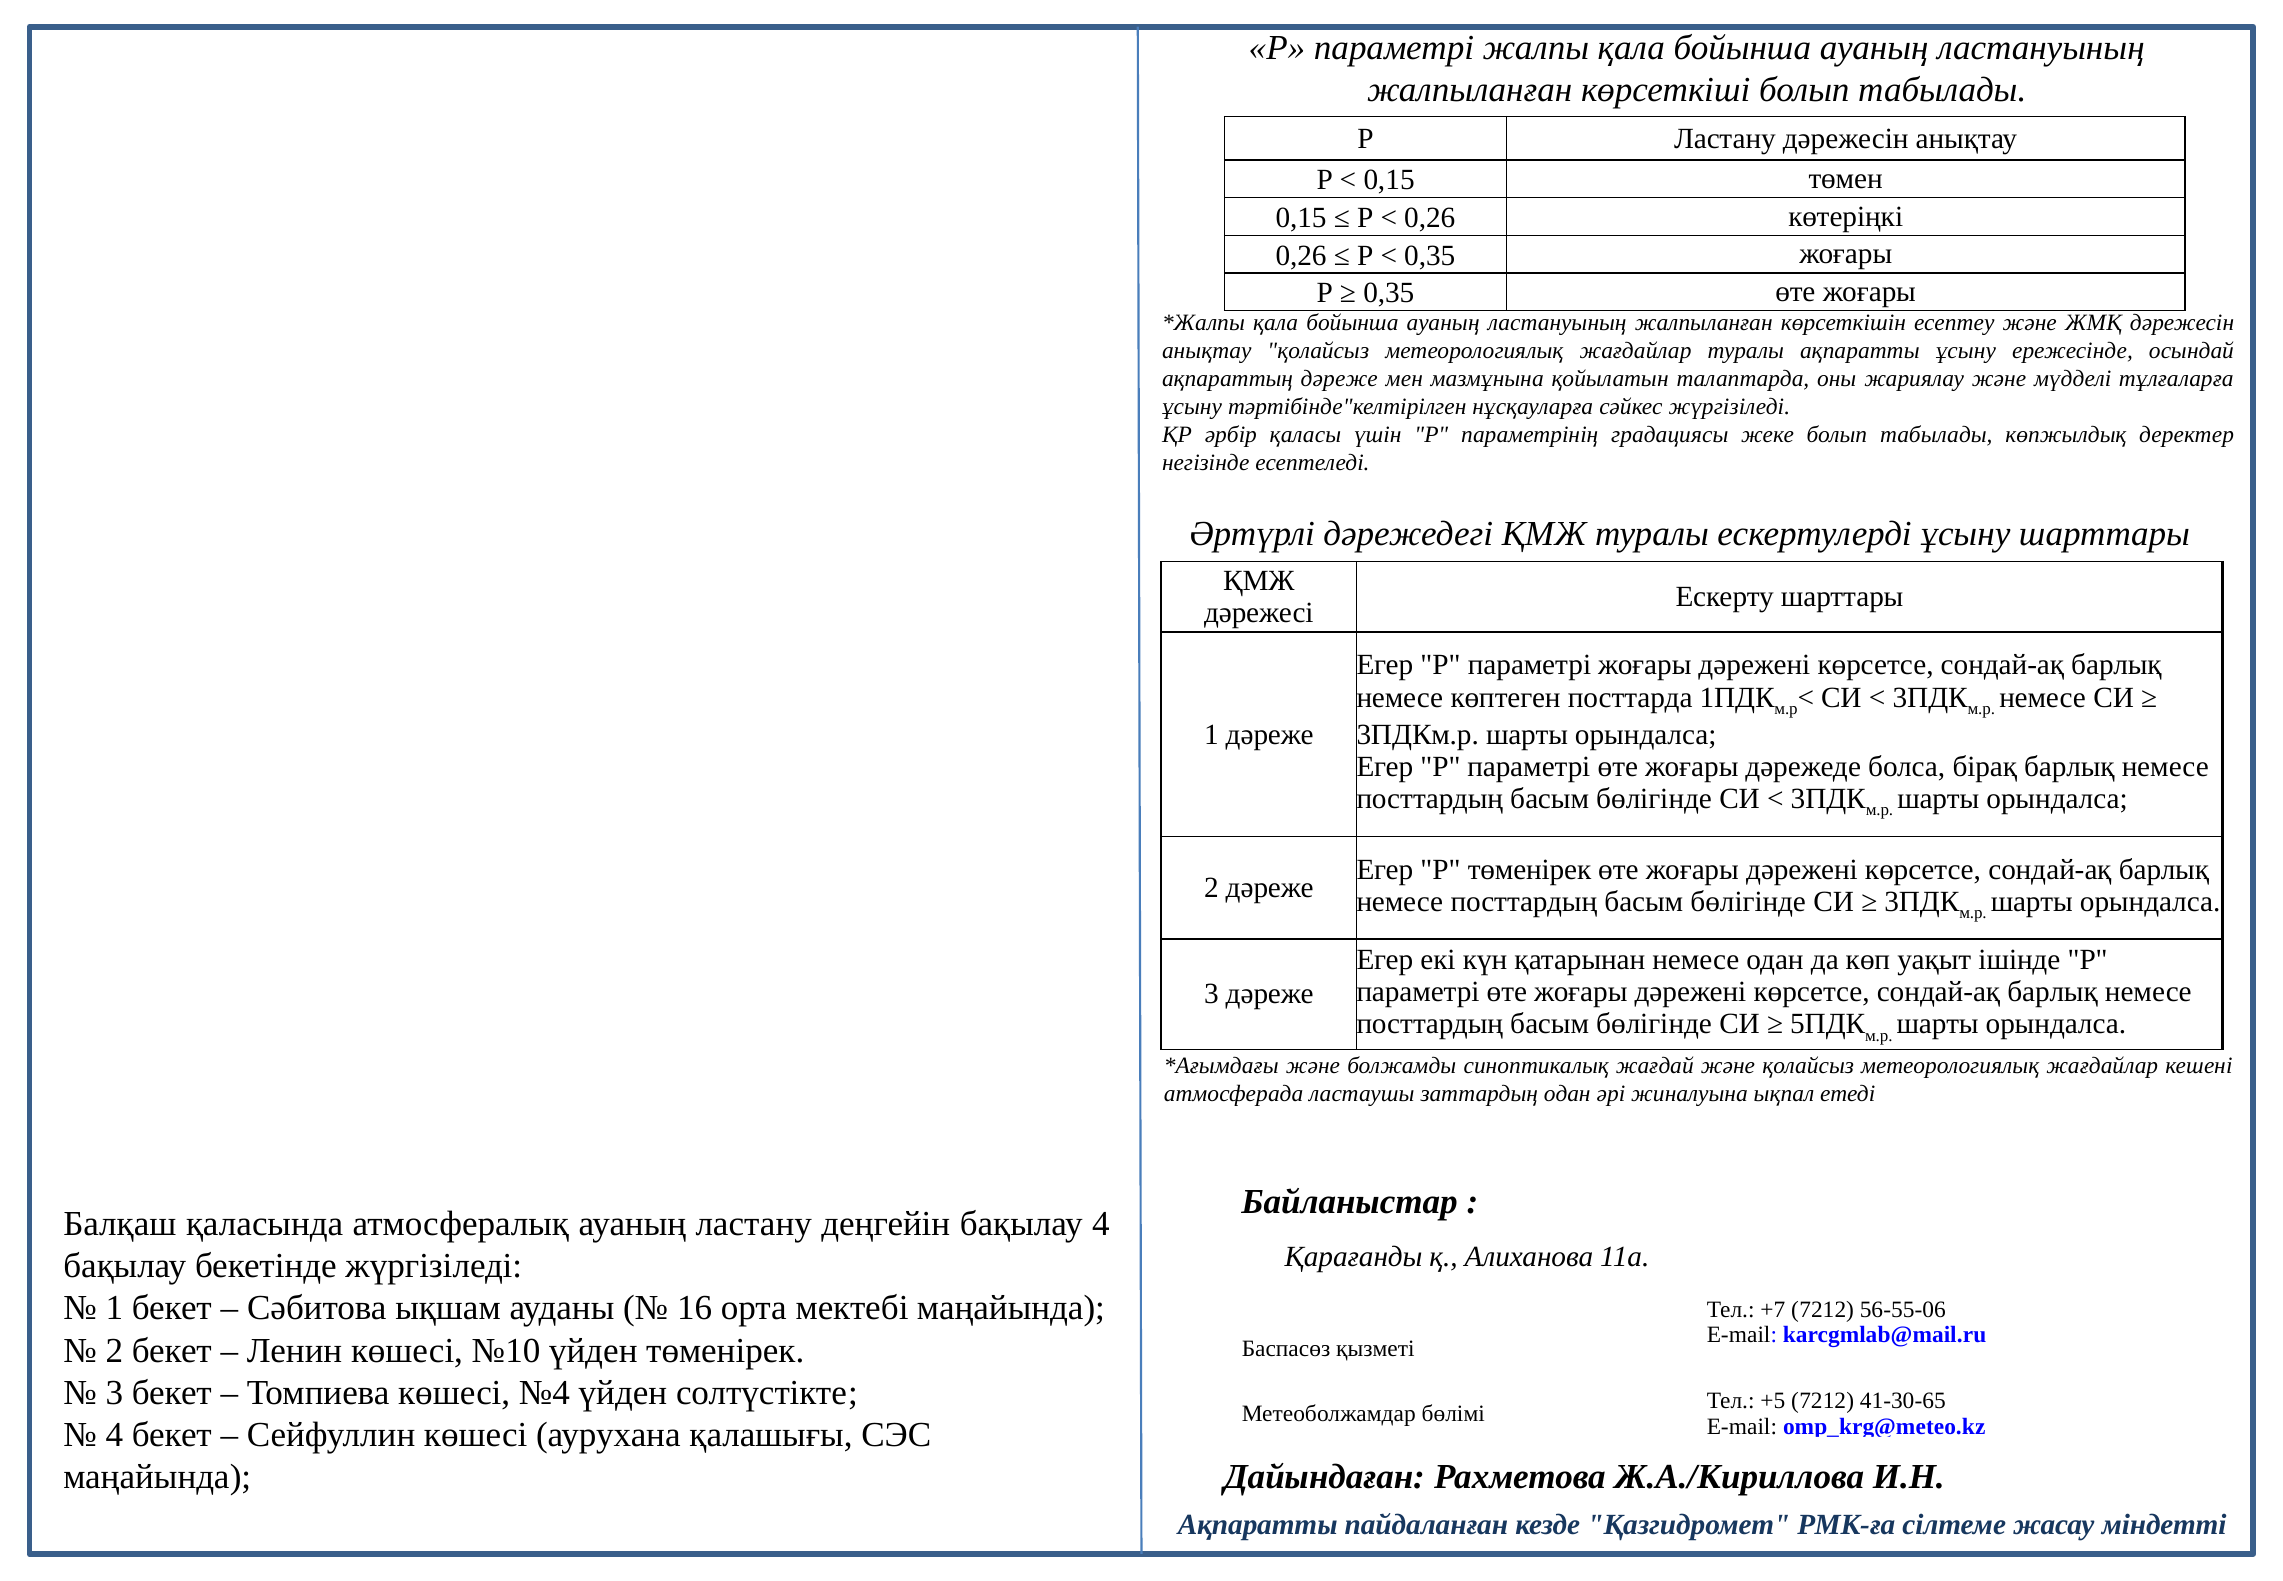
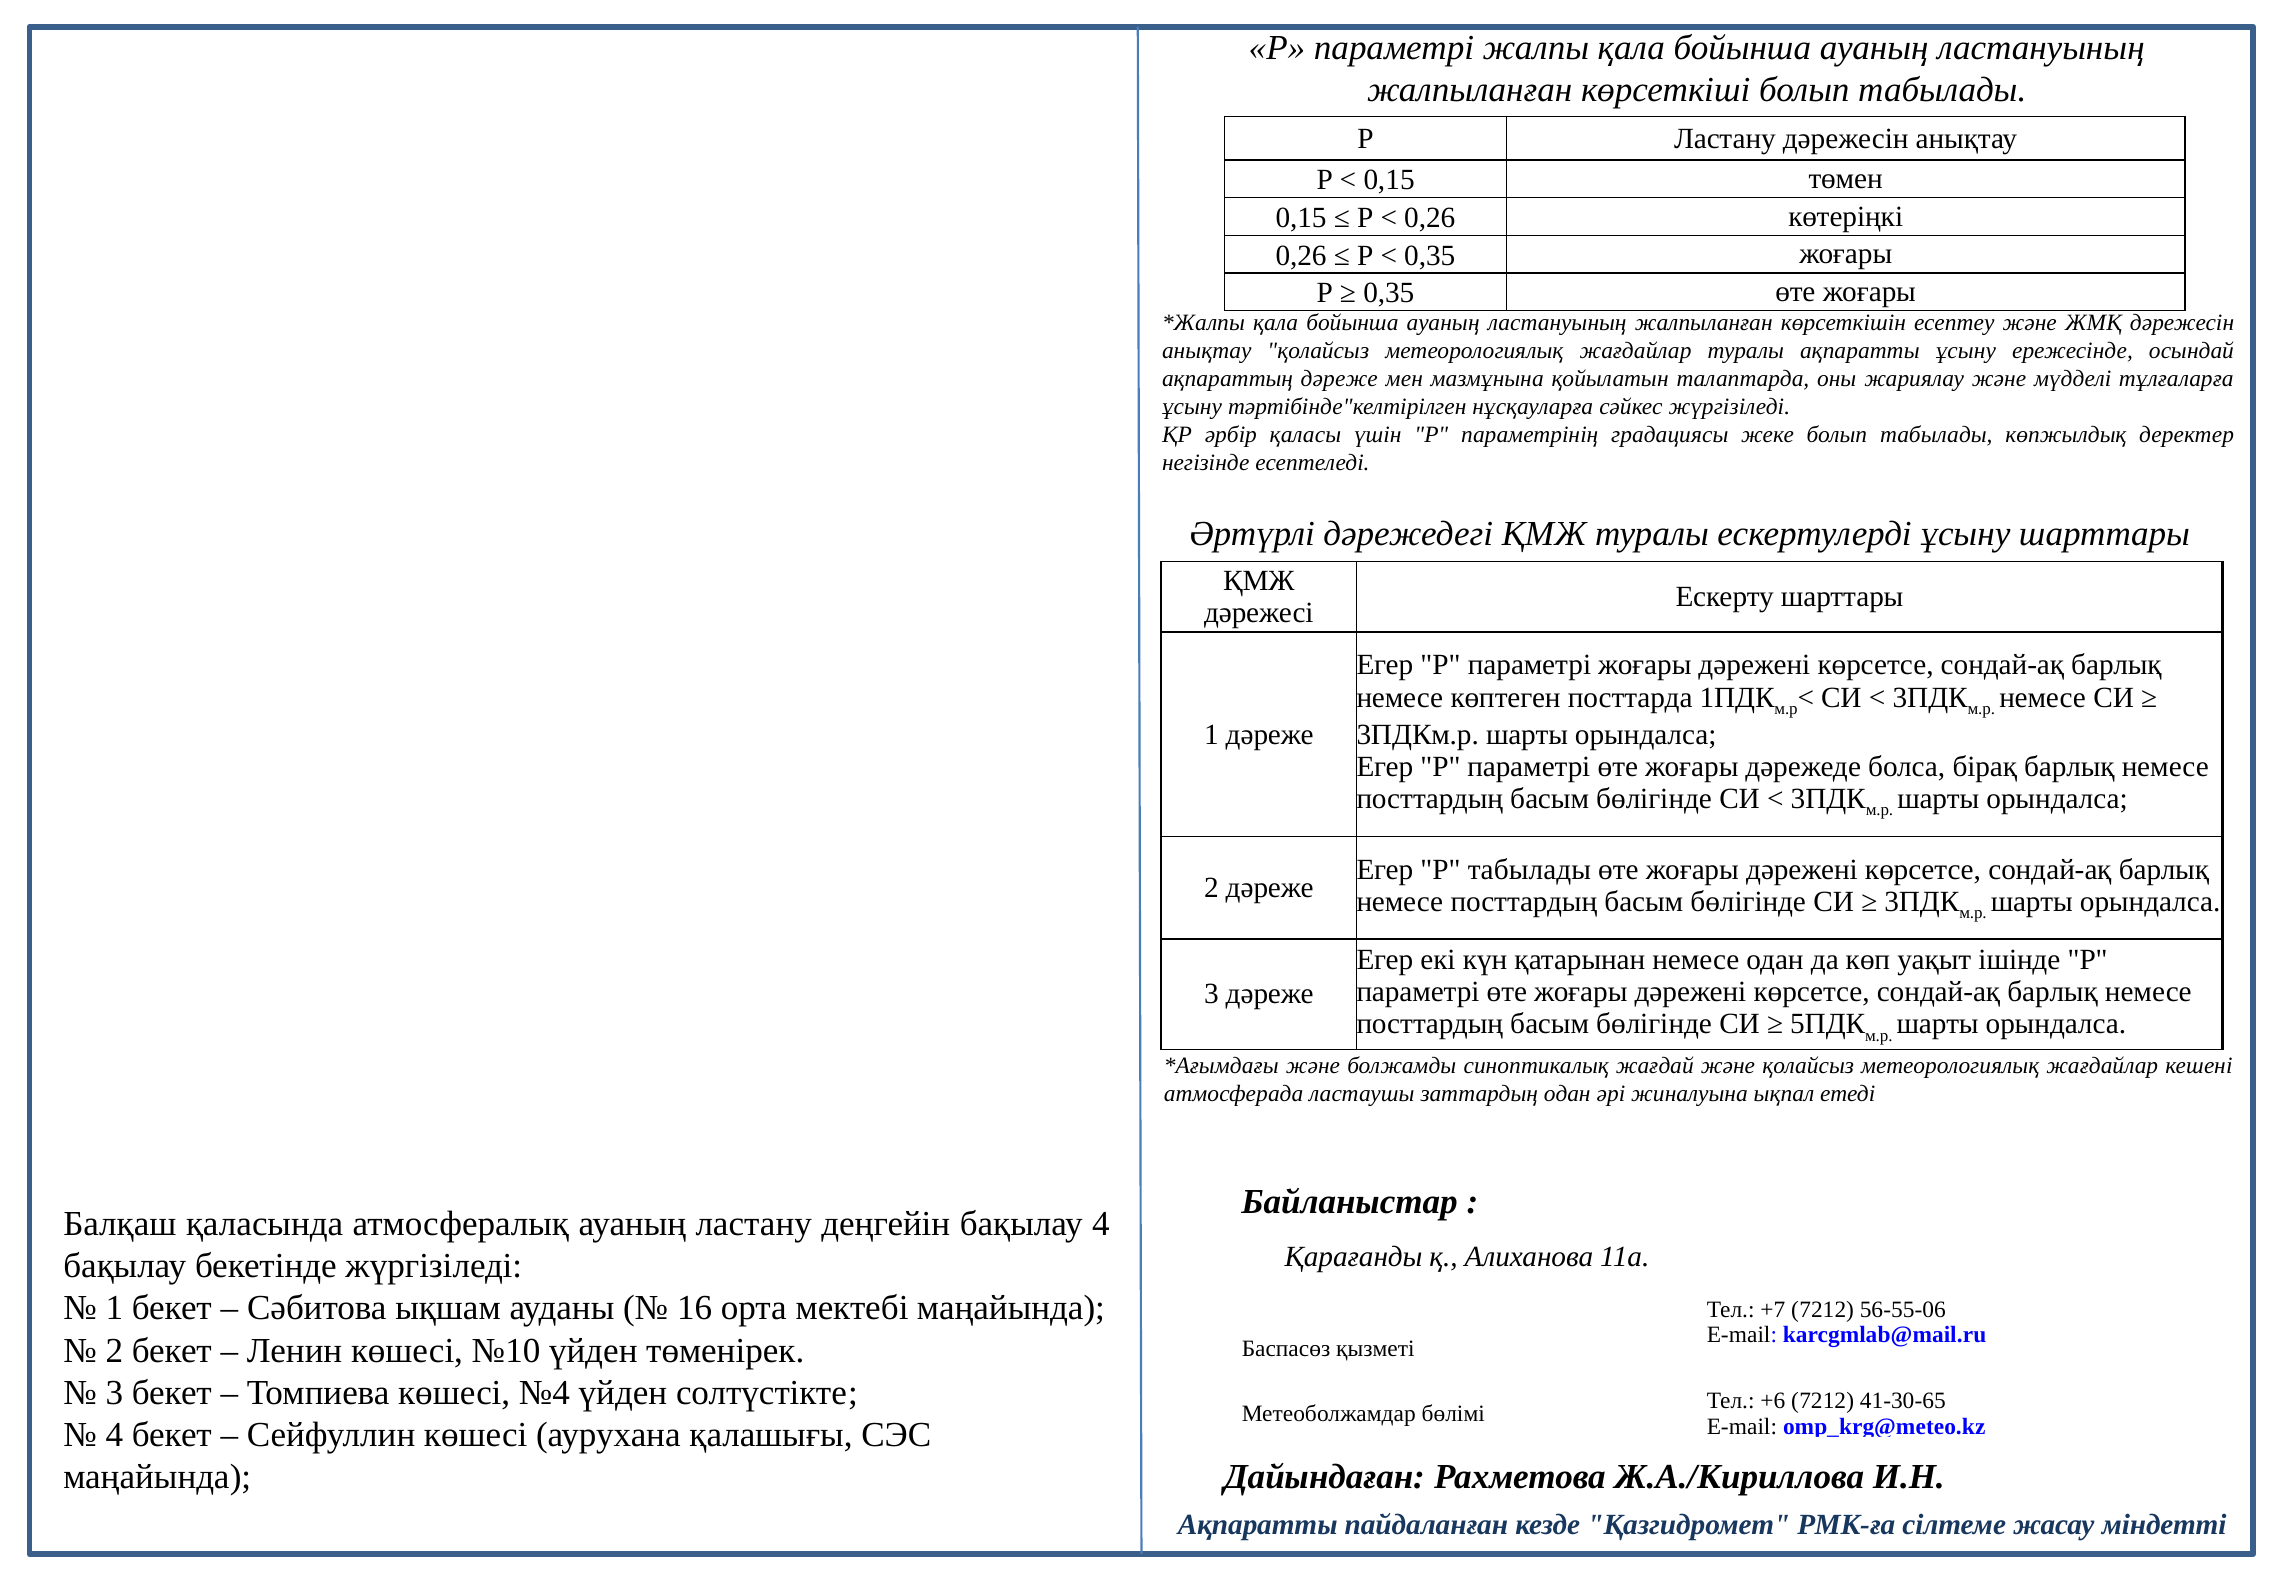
Р төменірек: төменірек -> табылады
+5: +5 -> +6
